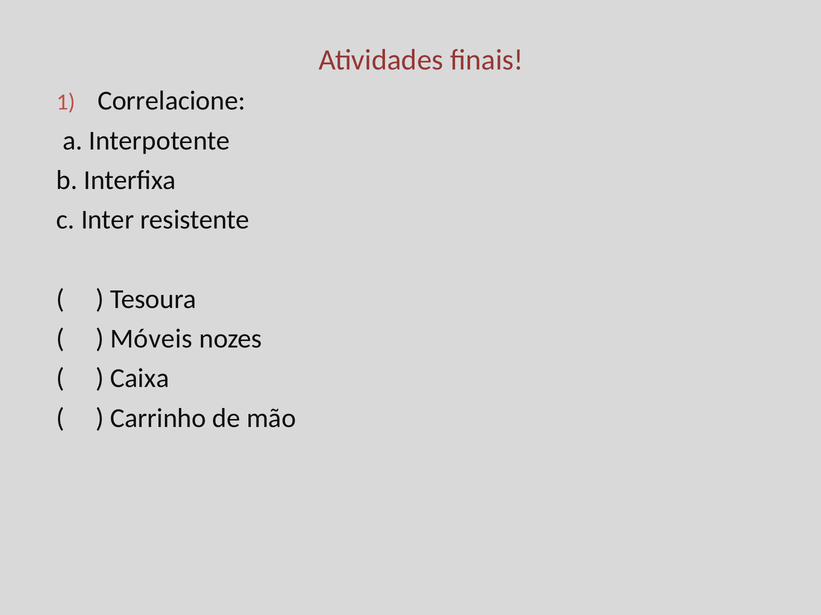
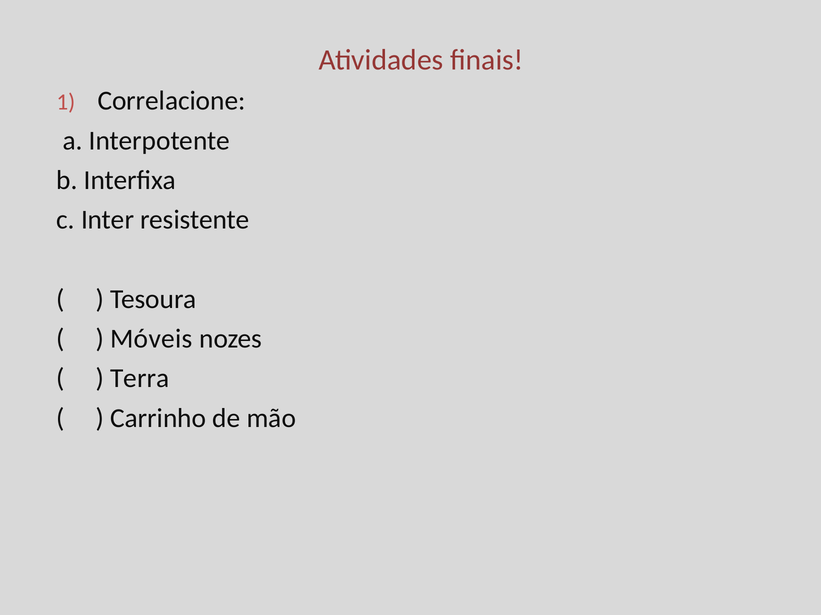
Caixa: Caixa -> Terra
